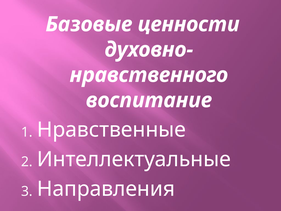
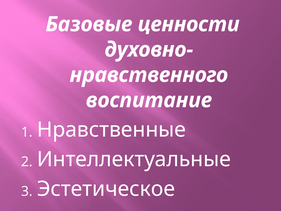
Направления: Направления -> Эстетическое
